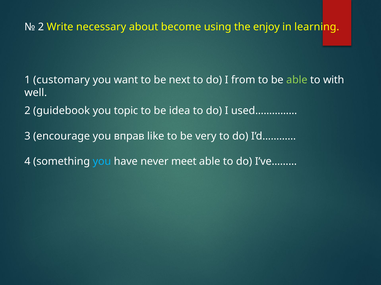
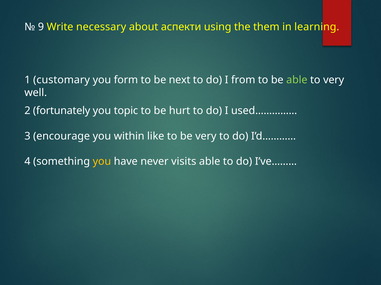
2 at (41, 27): 2 -> 9
become: become -> аспекти
enjoy: enjoy -> them
want: want -> form
to with: with -> very
guidebook: guidebook -> fortunately
idea: idea -> hurt
вправ: вправ -> within
you at (102, 162) colour: light blue -> yellow
meet: meet -> visits
